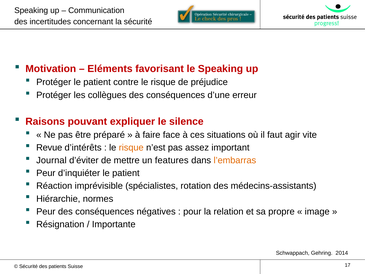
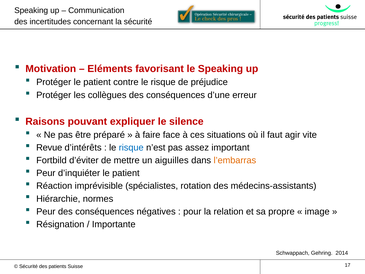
risque at (131, 147) colour: orange -> blue
Journal: Journal -> Fortbild
features: features -> aiguilles
